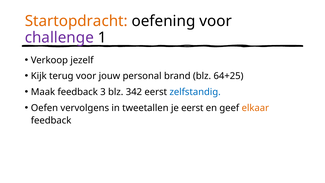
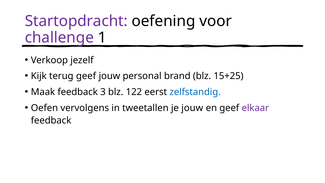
Startopdracht colour: orange -> purple
terug voor: voor -> geef
64+25: 64+25 -> 15+25
342: 342 -> 122
je eerst: eerst -> jouw
elkaar colour: orange -> purple
